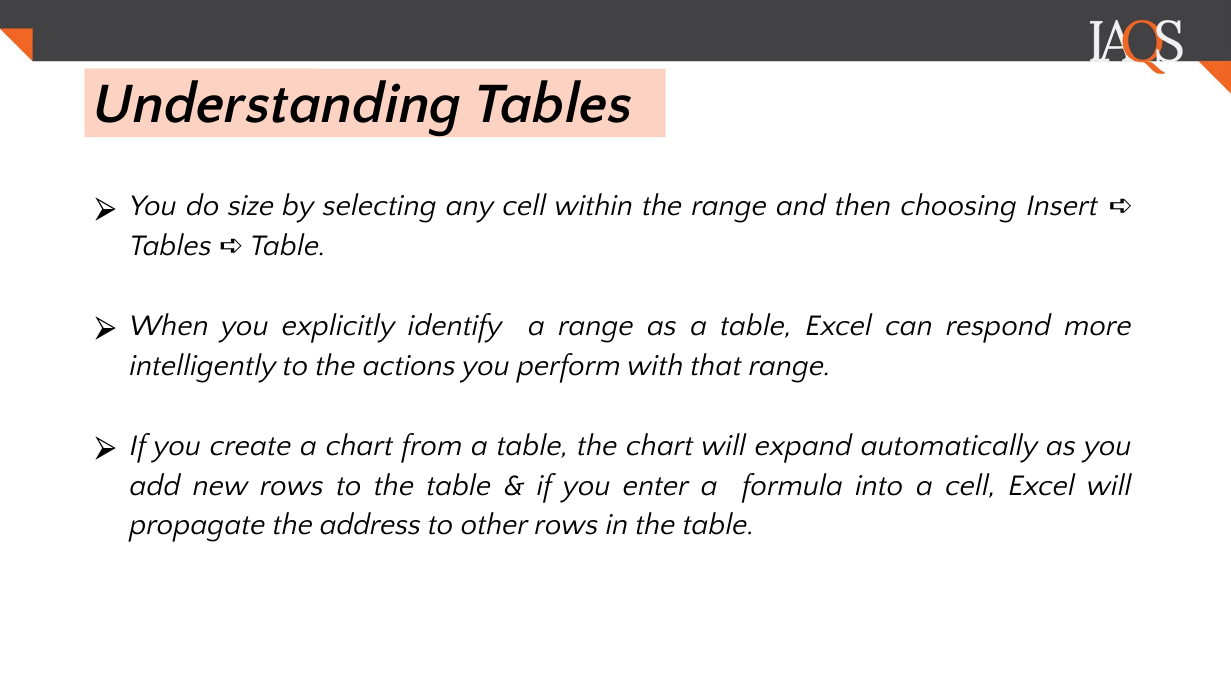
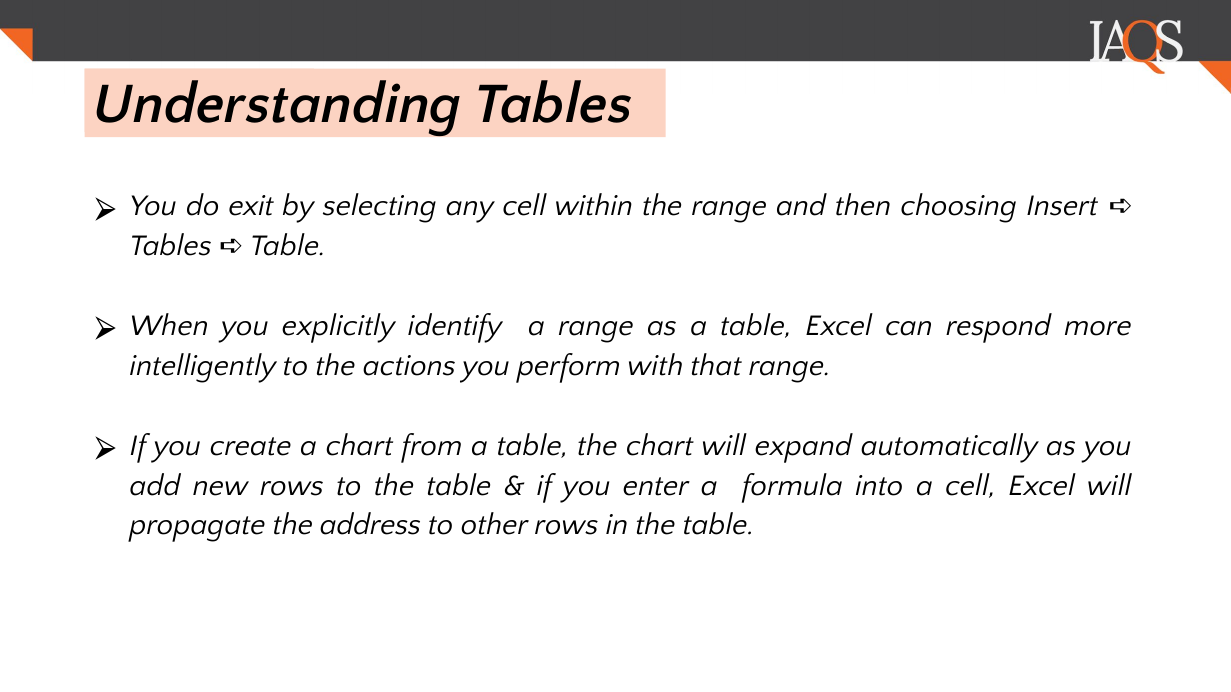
size: size -> exit
